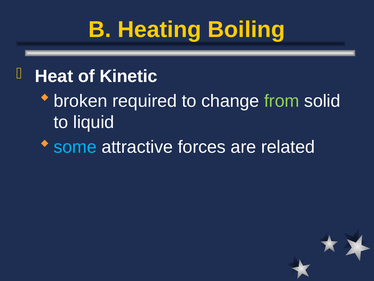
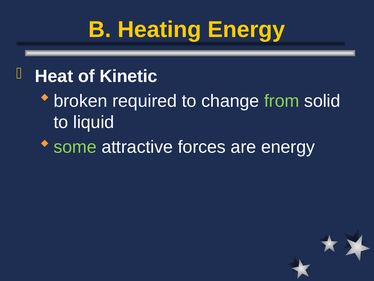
Heating Boiling: Boiling -> Energy
some colour: light blue -> light green
are related: related -> energy
